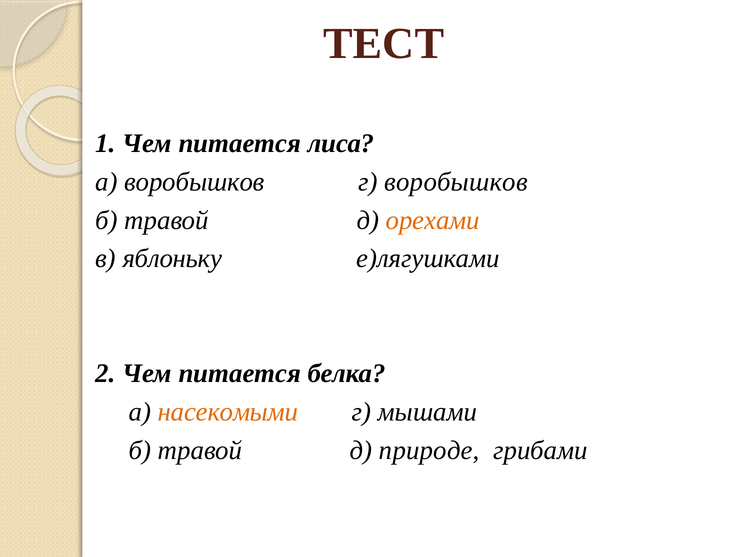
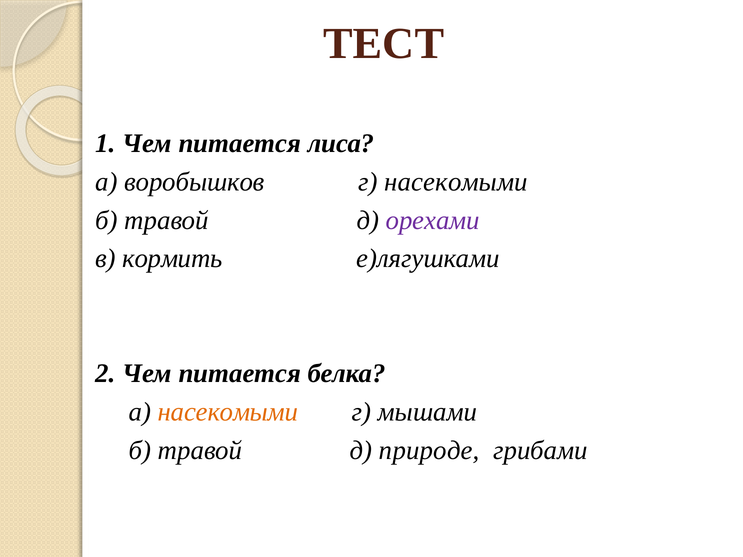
г воробышков: воробышков -> насекомыми
орехами colour: orange -> purple
яблоньку: яблоньку -> кормить
